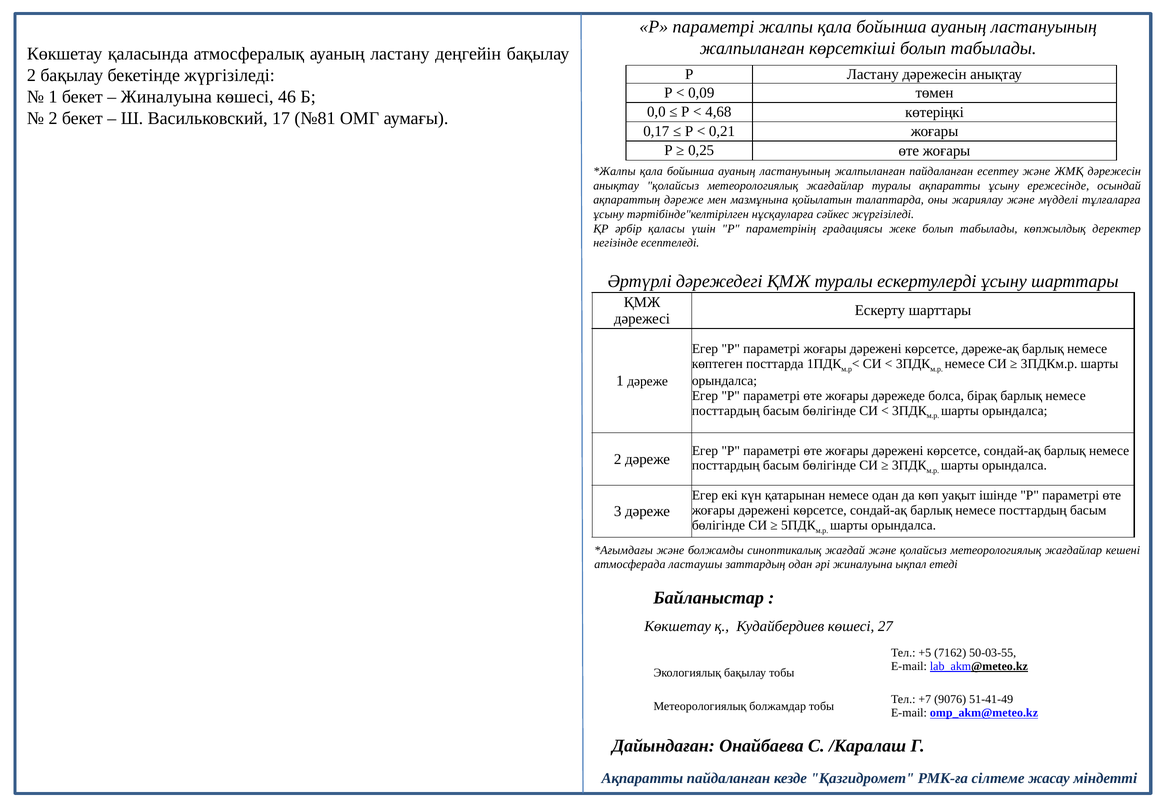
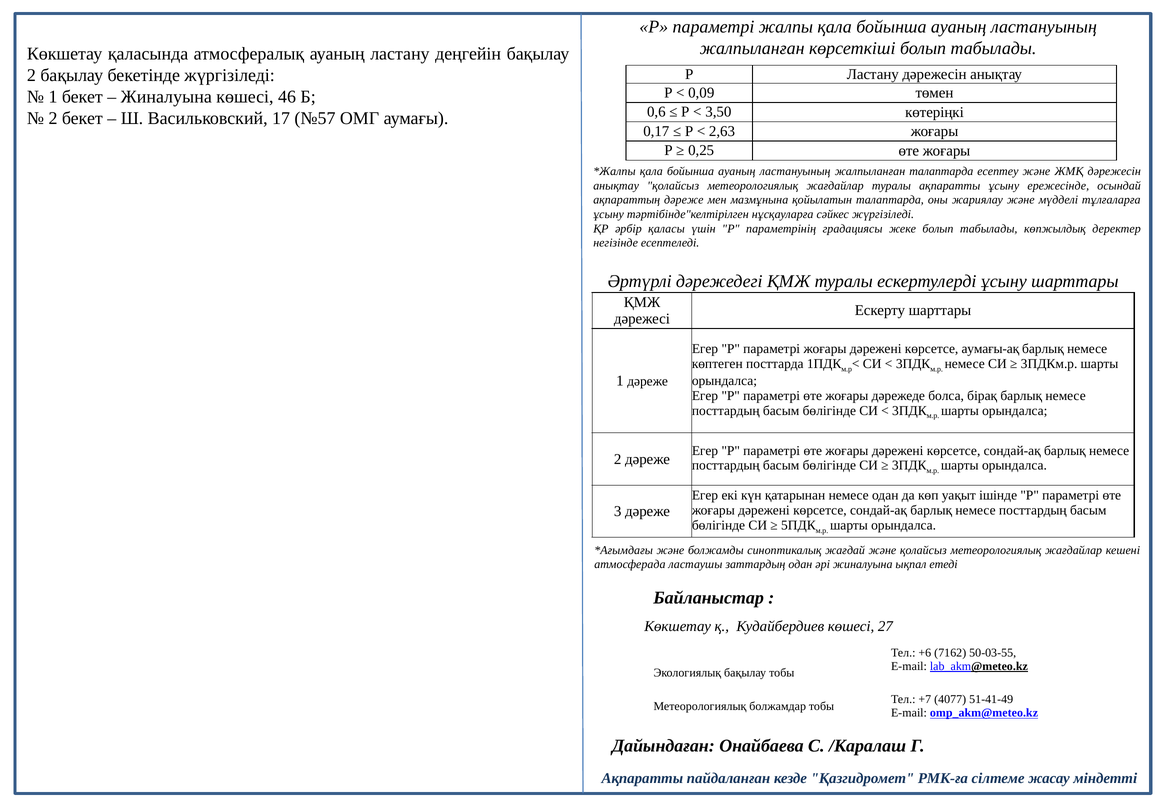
0,0: 0,0 -> 0,6
4,68: 4,68 -> 3,50
№81: №81 -> №57
0,21: 0,21 -> 2,63
жалпыланған пайдаланған: пайдаланған -> талаптарда
дәреже-ақ: дәреже-ақ -> аумағы-ақ
+5: +5 -> +6
9076: 9076 -> 4077
